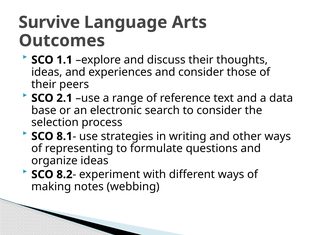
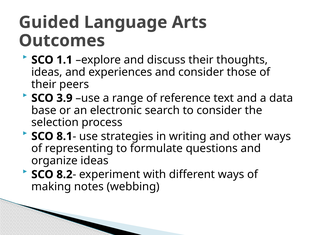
Survive: Survive -> Guided
2.1: 2.1 -> 3.9
